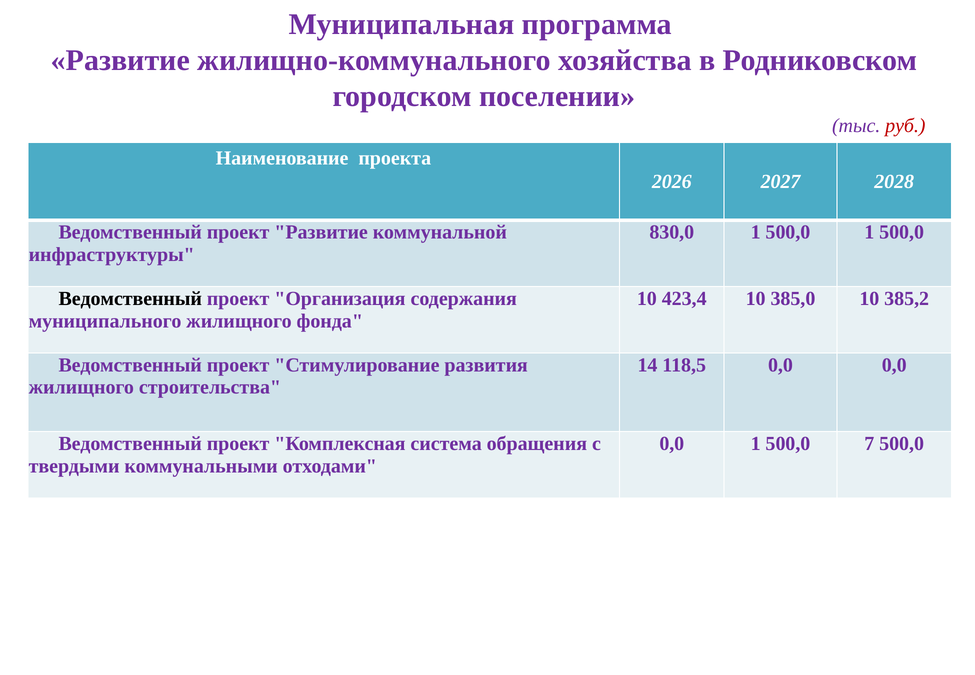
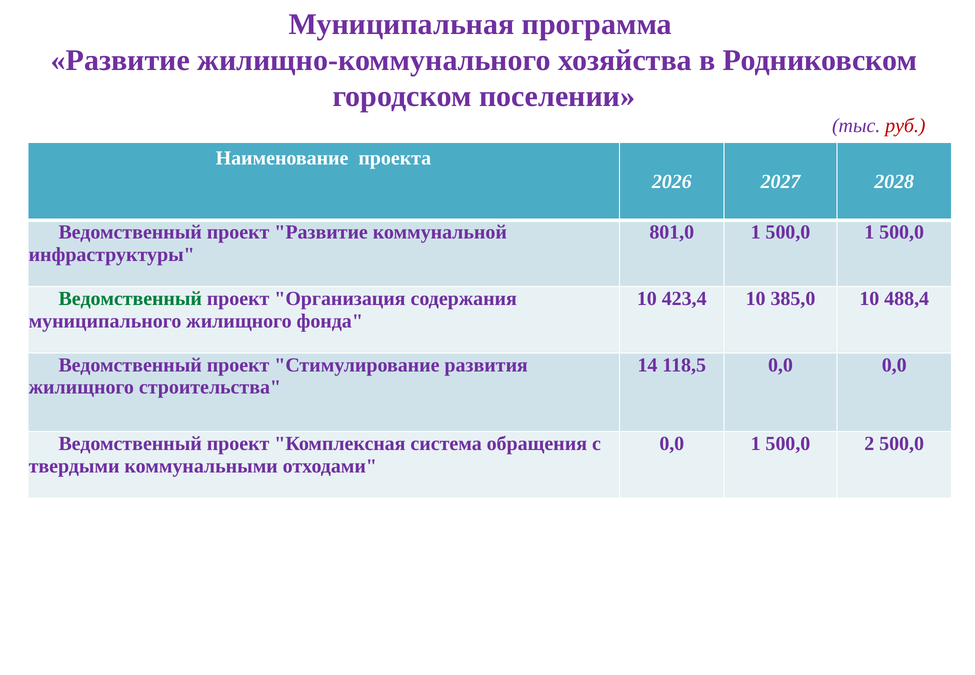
830,0: 830,0 -> 801,0
Ведомственный at (130, 299) colour: black -> green
385,2: 385,2 -> 488,4
7: 7 -> 2
